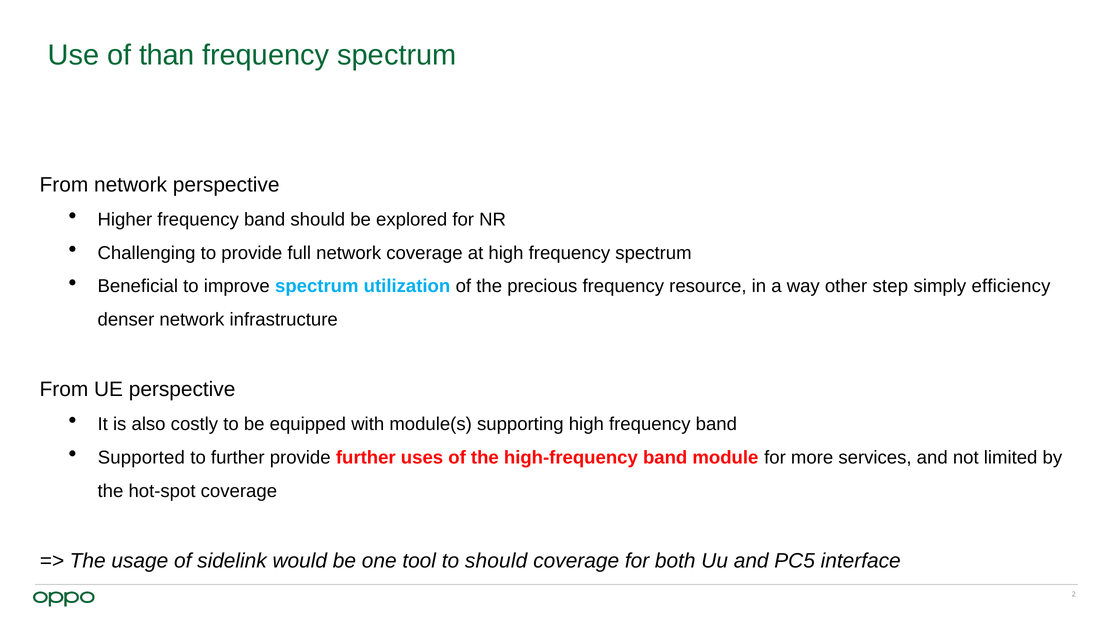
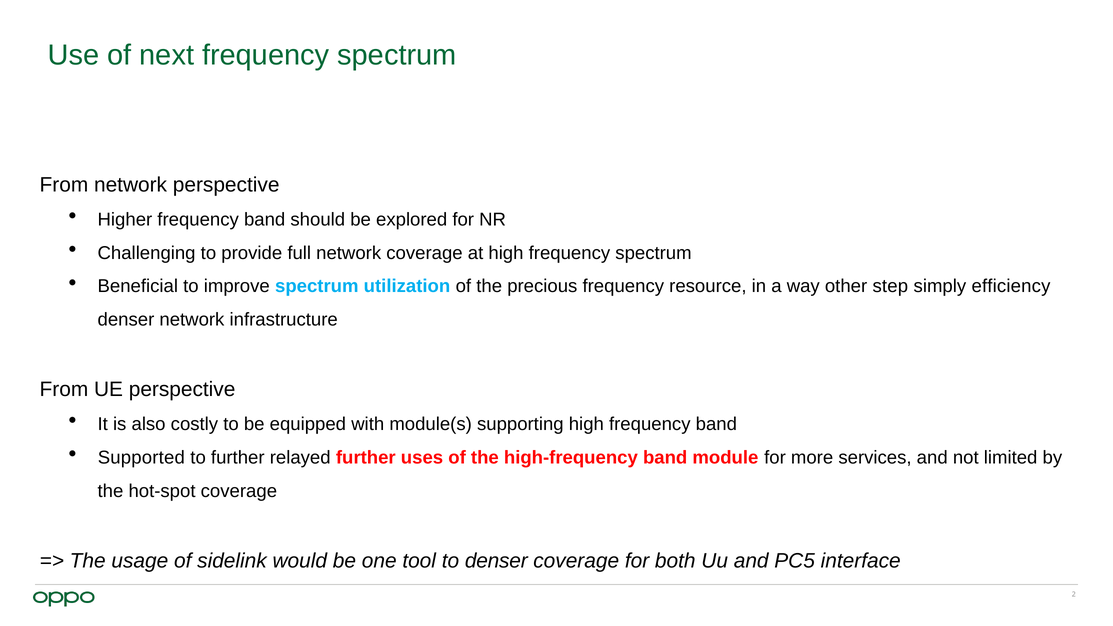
than: than -> next
further provide: provide -> relayed
to should: should -> denser
